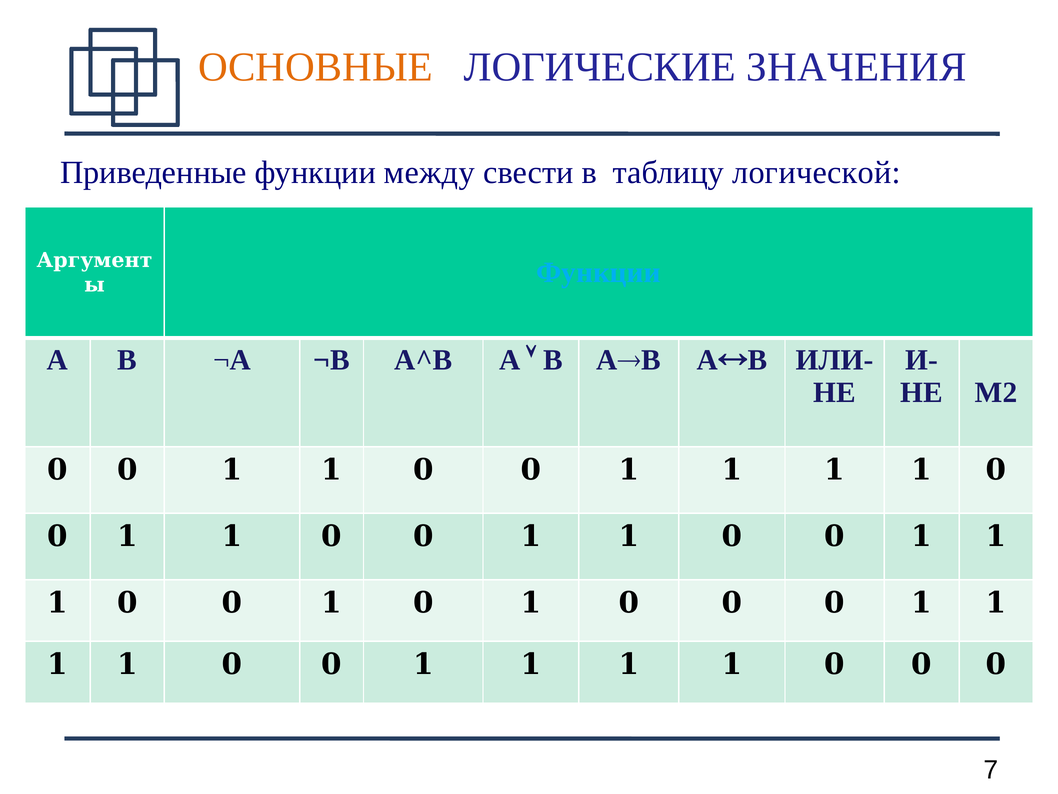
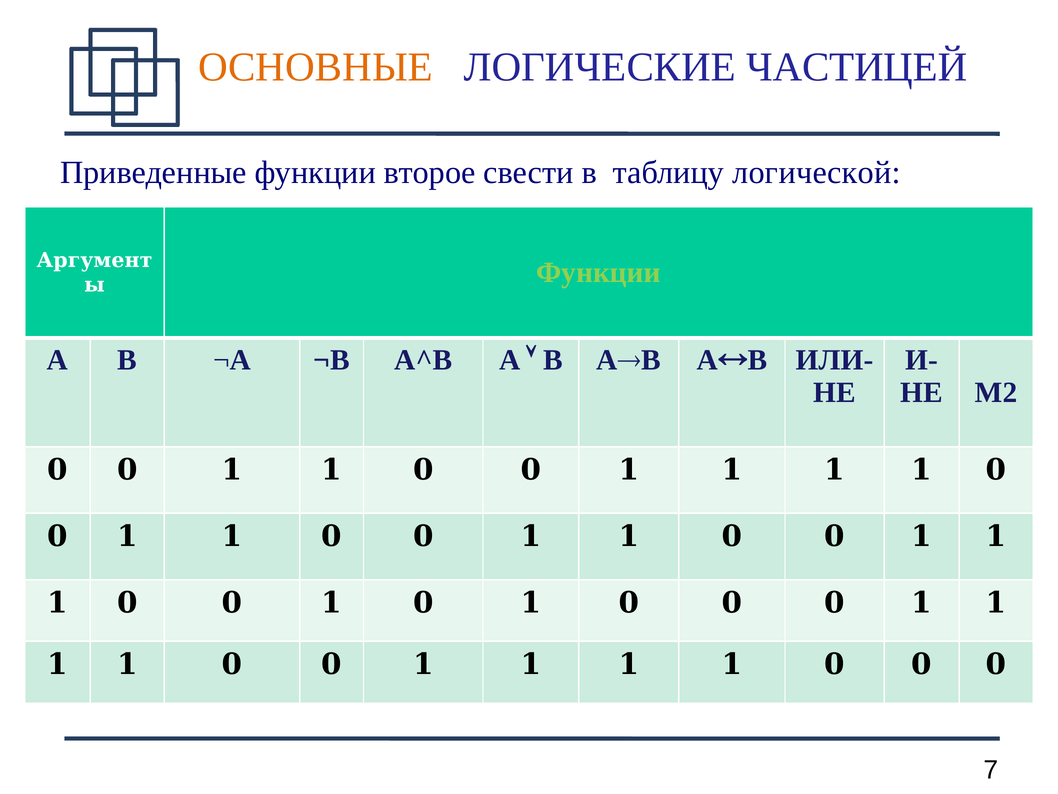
ЗНАЧЕНИЯ: ЗНАЧЕНИЯ -> ЧАСТИЦЕЙ
между: между -> второе
Функции at (598, 272) colour: light blue -> light green
